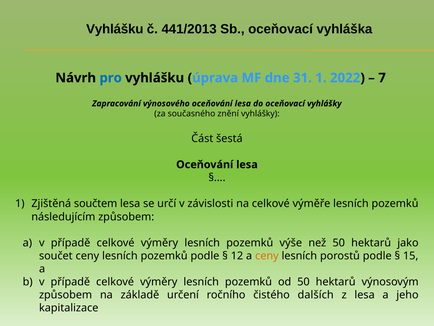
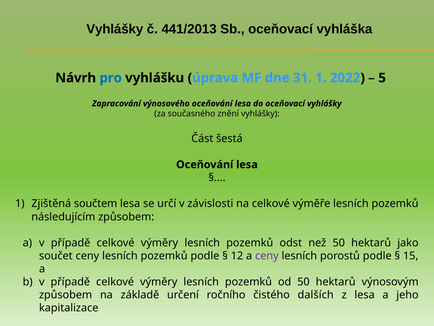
Vyhlášku at (115, 29): Vyhlášku -> Vyhlášky
7: 7 -> 5
výše: výše -> odst
ceny at (267, 256) colour: orange -> purple
